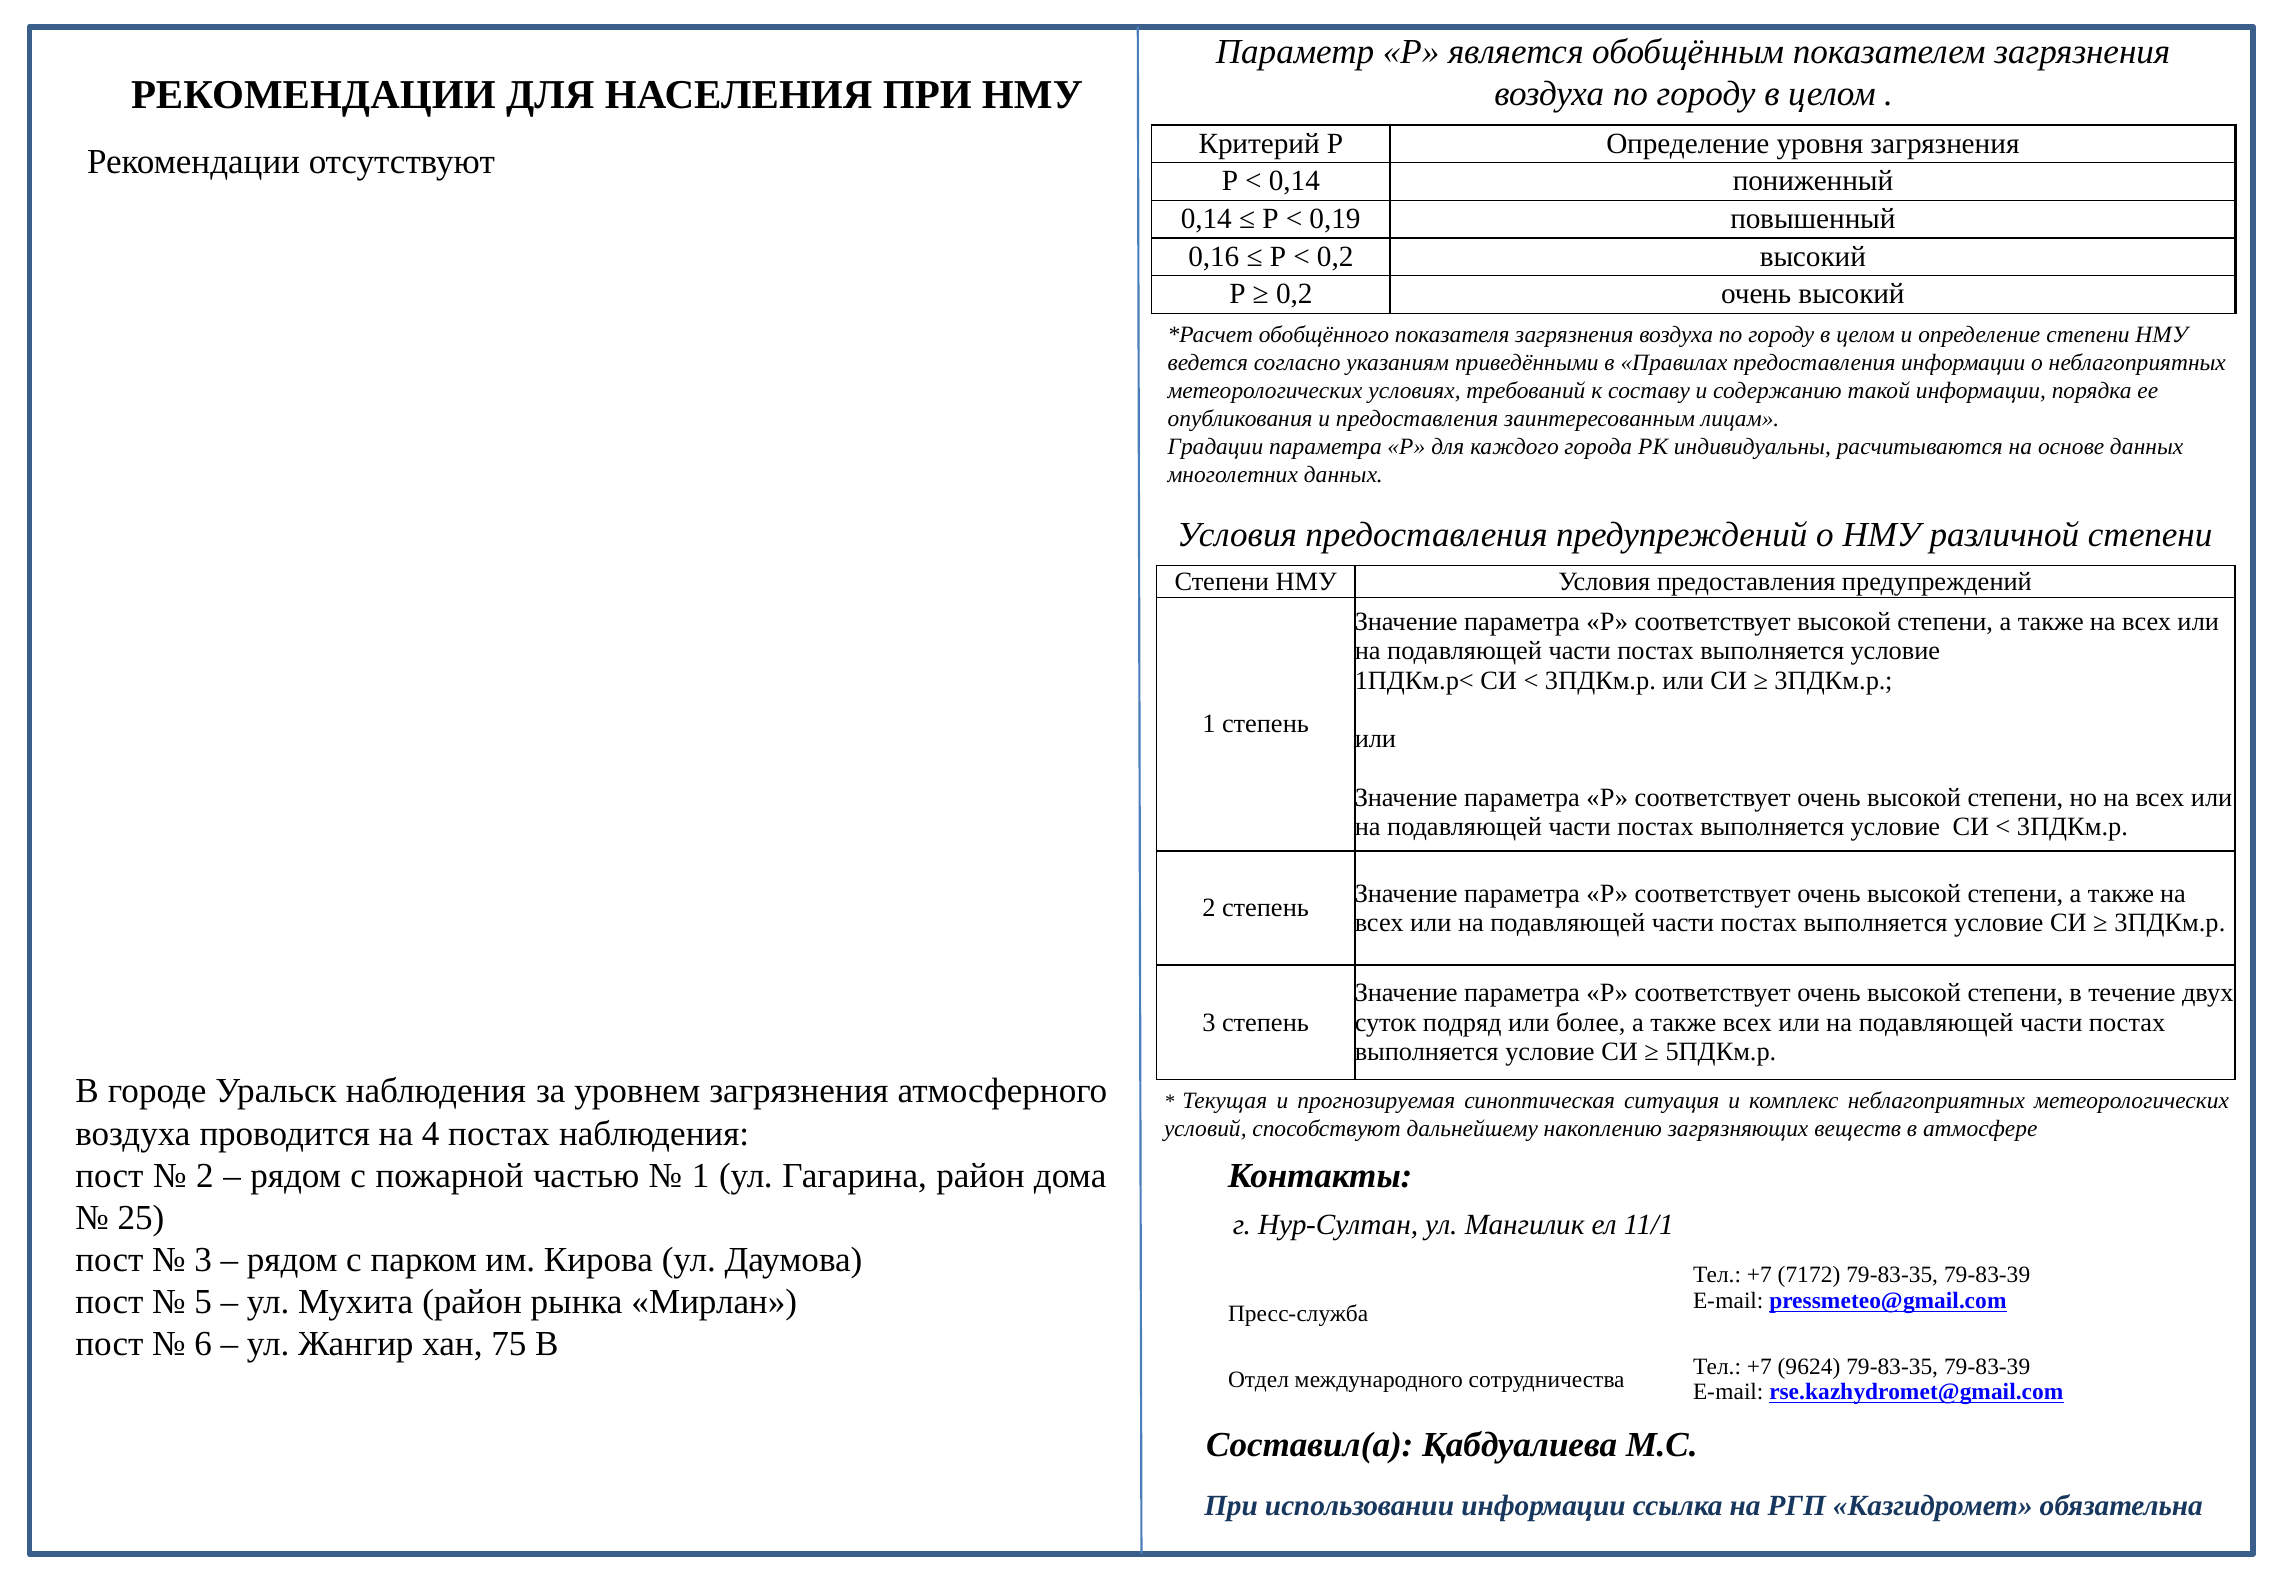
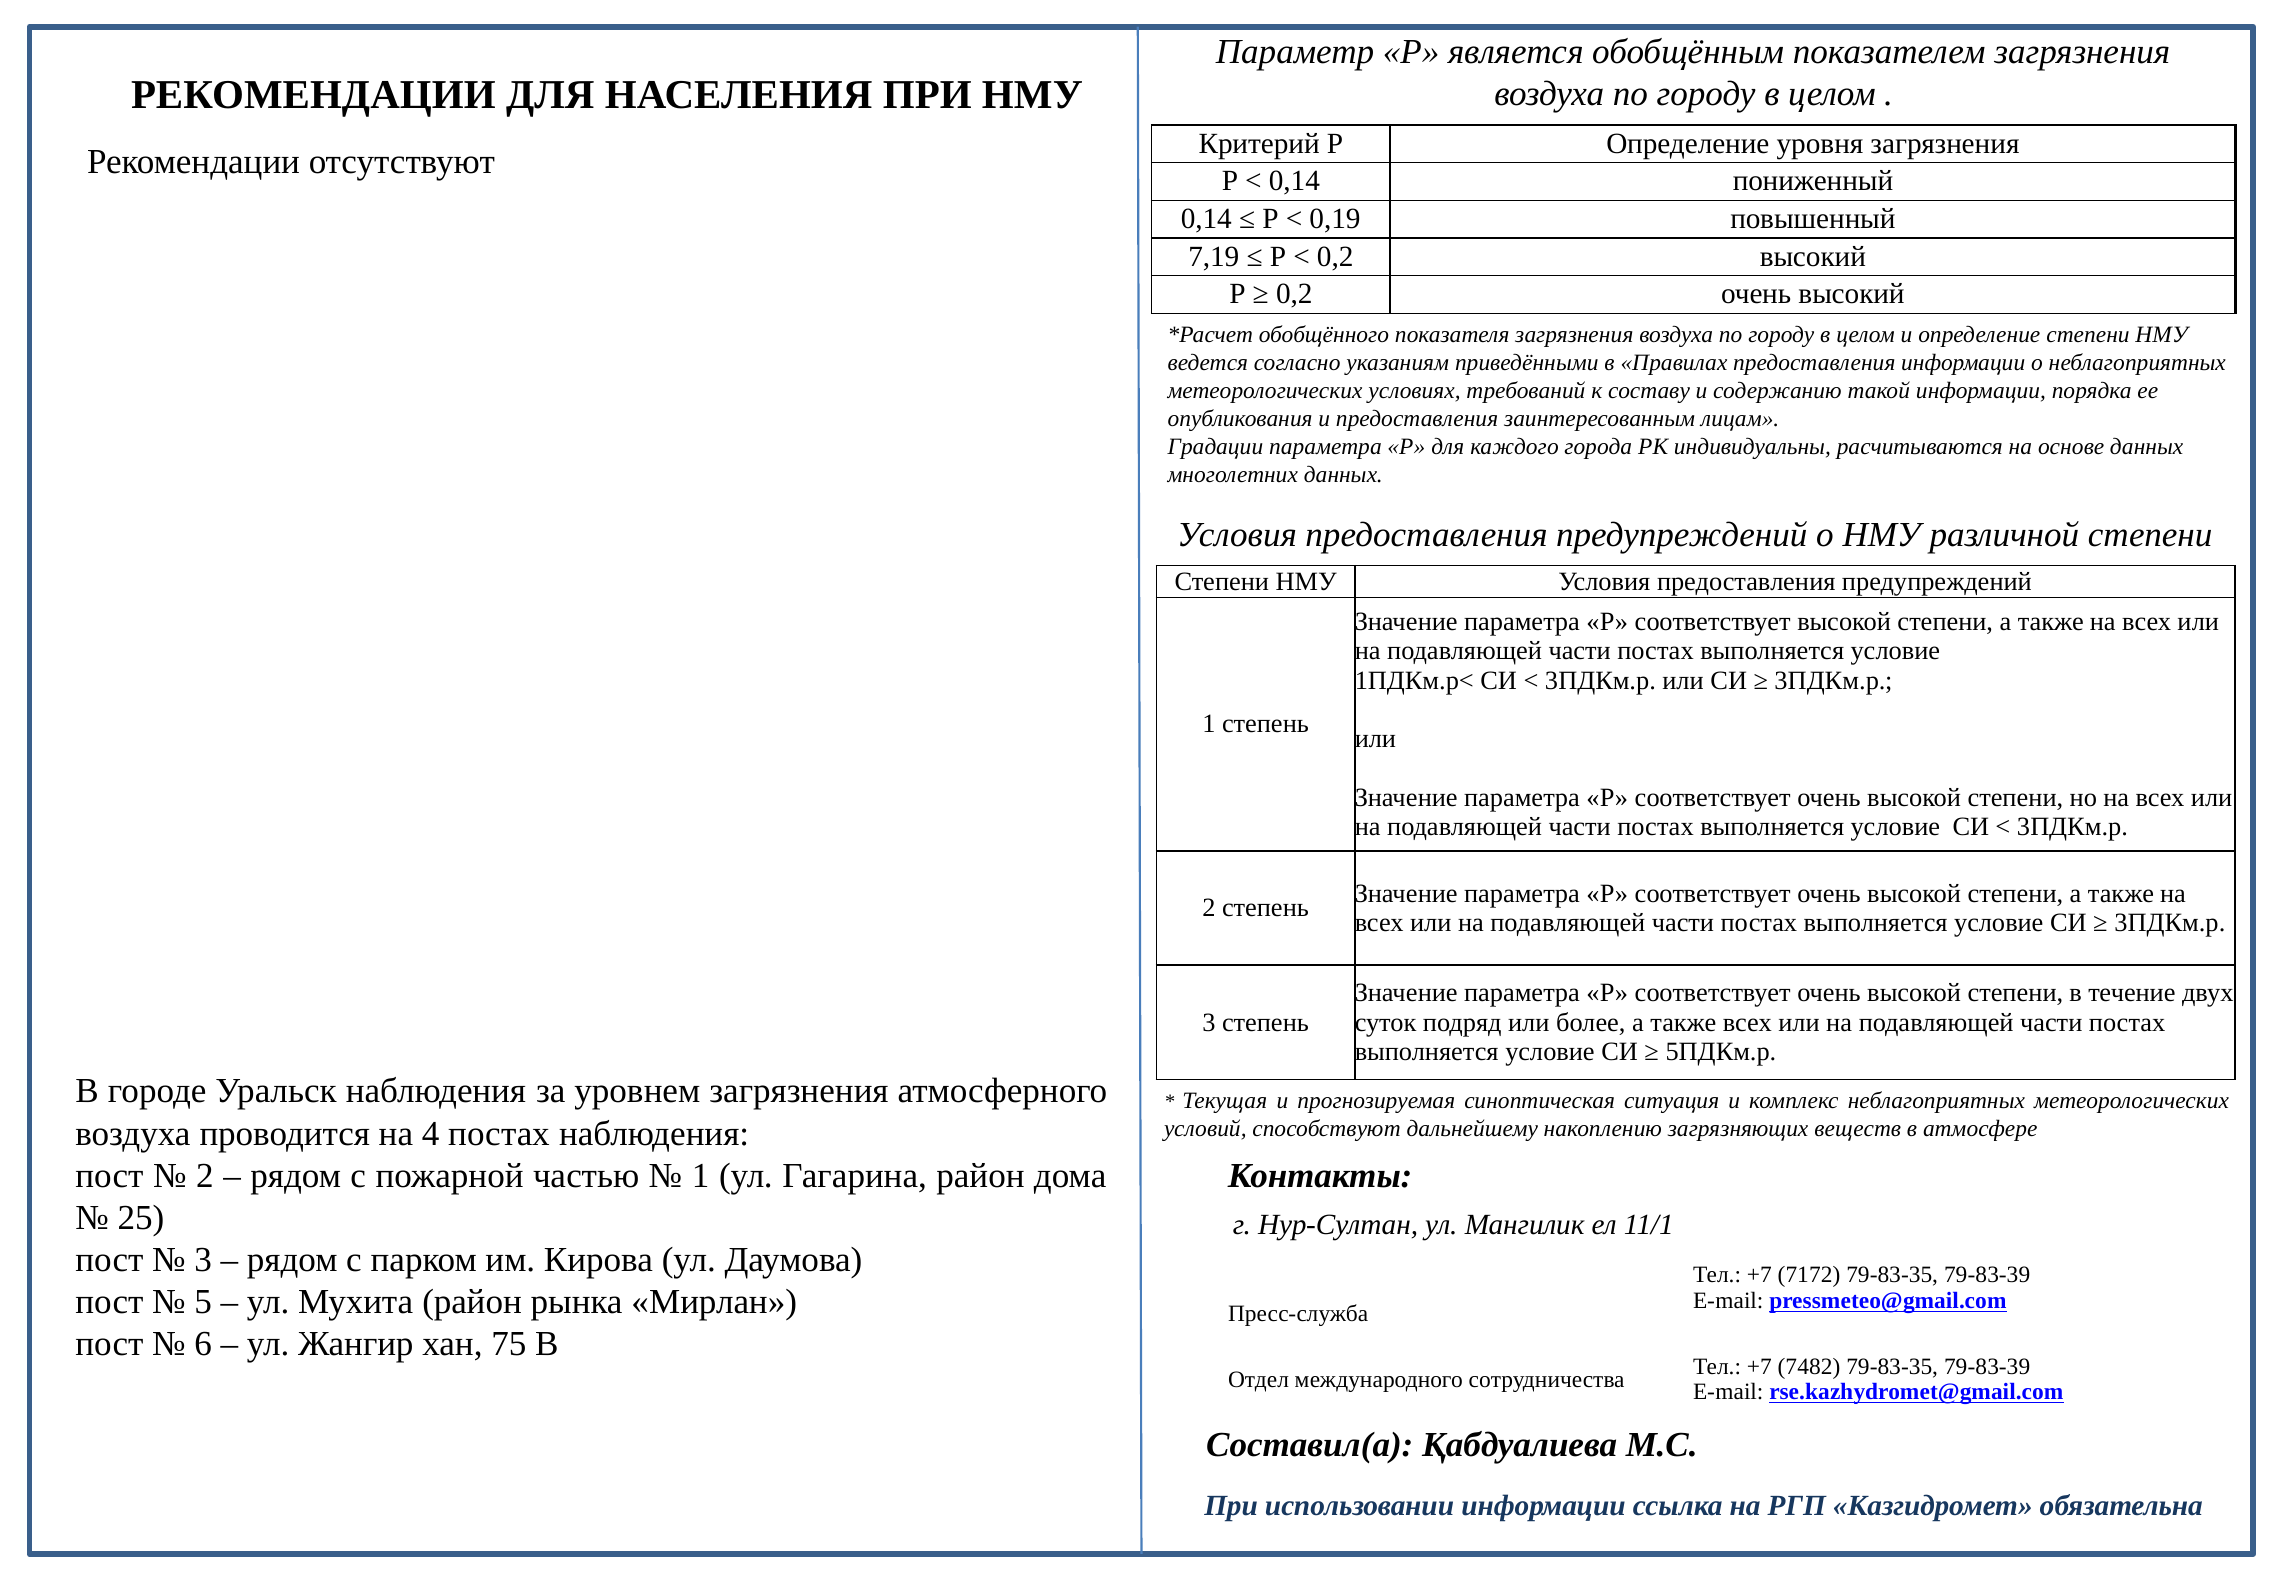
0,16: 0,16 -> 7,19
9624: 9624 -> 7482
